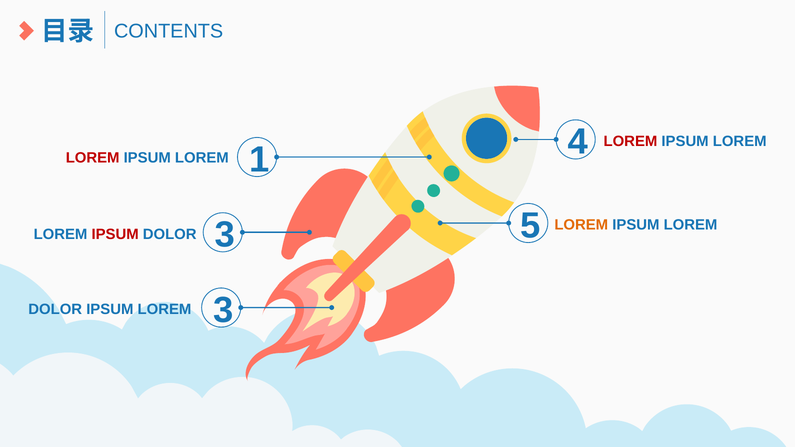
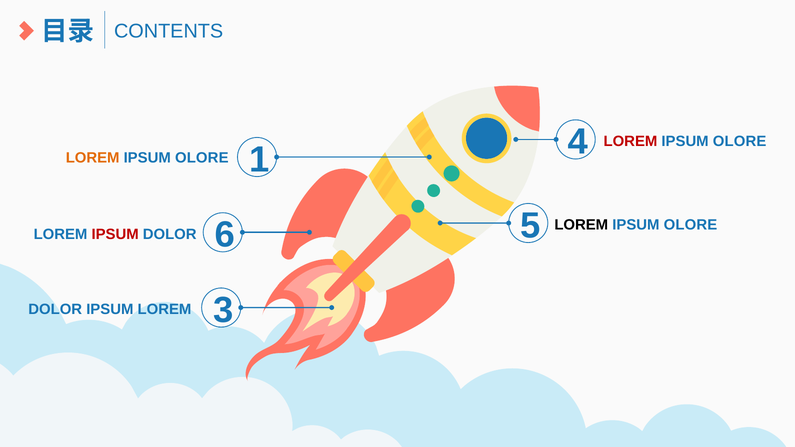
LOREM at (740, 141): LOREM -> OLORE
LOREM at (93, 158) colour: red -> orange
LOREM at (202, 158): LOREM -> OLORE
LOREM at (581, 225) colour: orange -> black
LOREM at (691, 225): LOREM -> OLORE
DOLOR 3: 3 -> 6
